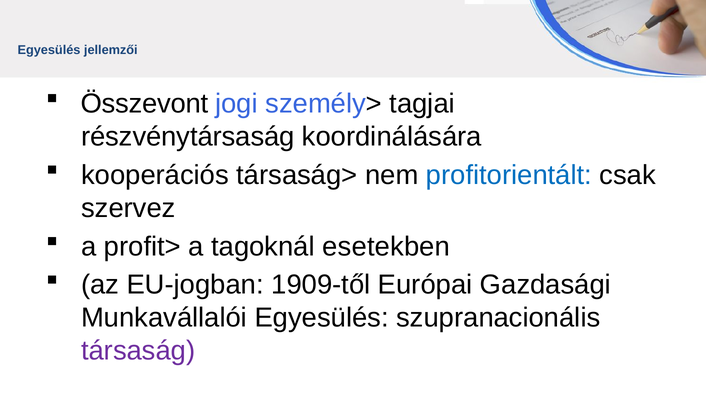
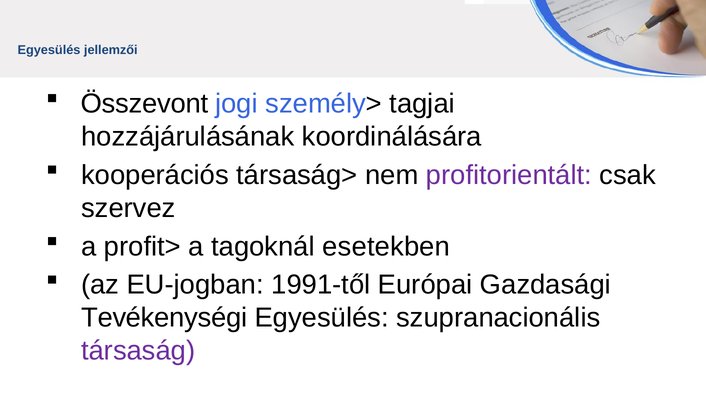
részvénytársaság: részvénytársaság -> hozzájárulásának
profitorientált colour: blue -> purple
1909-től: 1909-től -> 1991-től
Munkavállalói: Munkavállalói -> Tevékenységi
